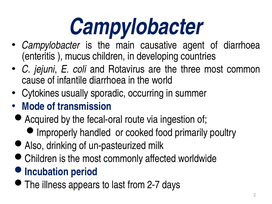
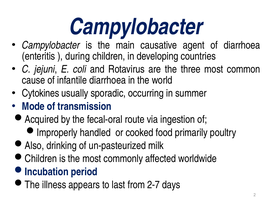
mucus: mucus -> during
